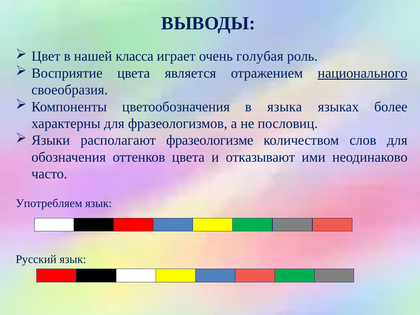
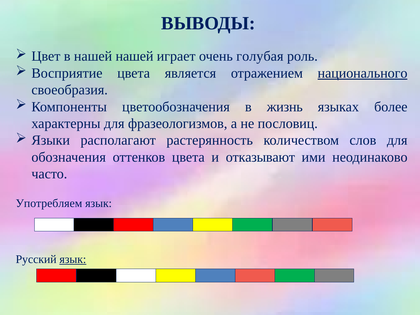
нашей класса: класса -> нашей
языка: языка -> жизнь
фразеологизме: фразеологизме -> растерянность
язык at (73, 259) underline: none -> present
